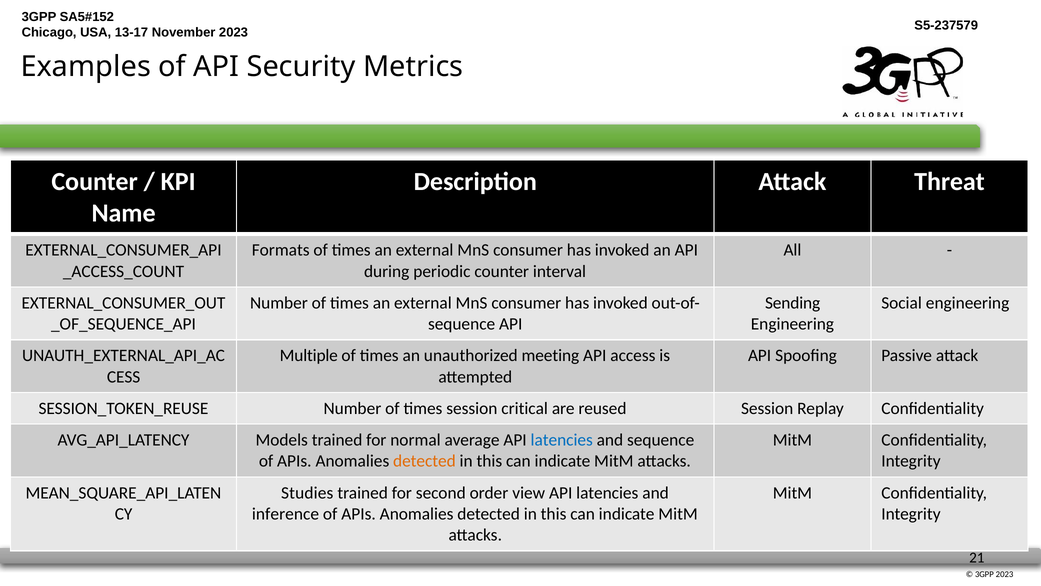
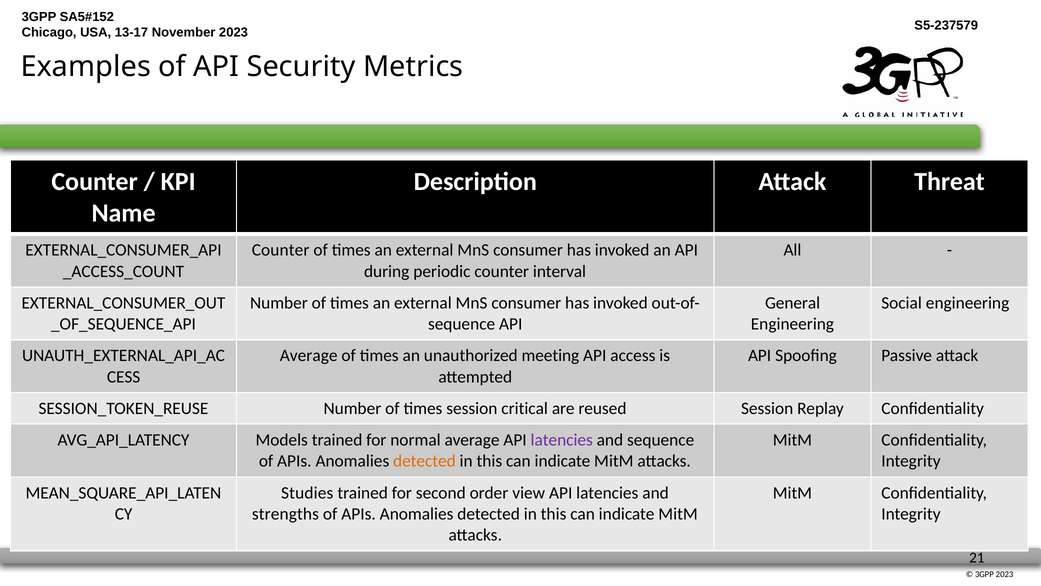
Formats at (281, 250): Formats -> Counter
Sending: Sending -> General
Multiple at (309, 355): Multiple -> Average
latencies at (562, 440) colour: blue -> purple
inference: inference -> strengths
